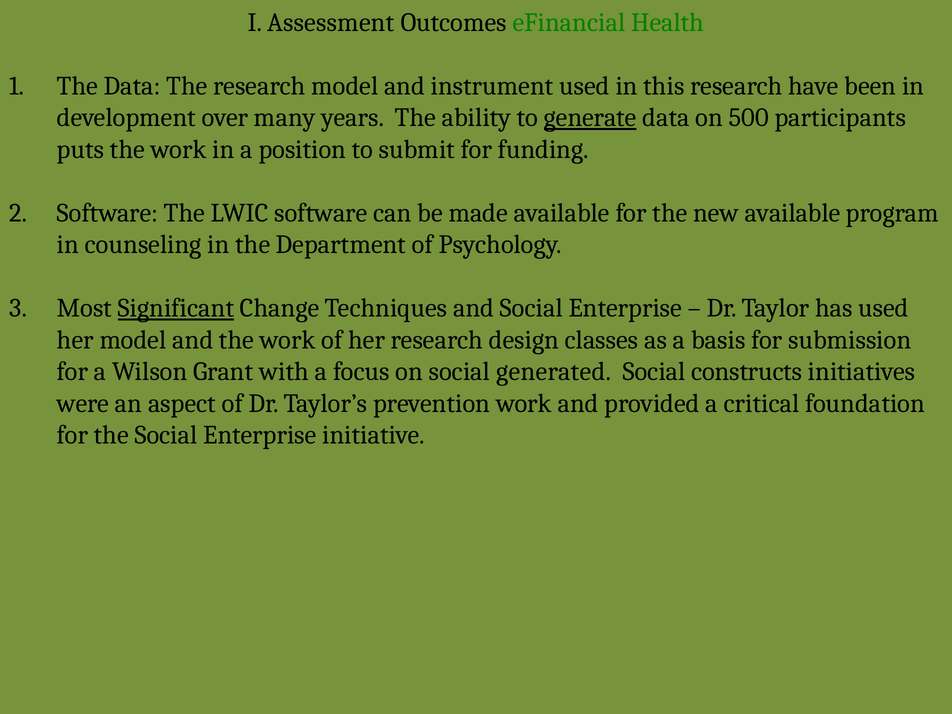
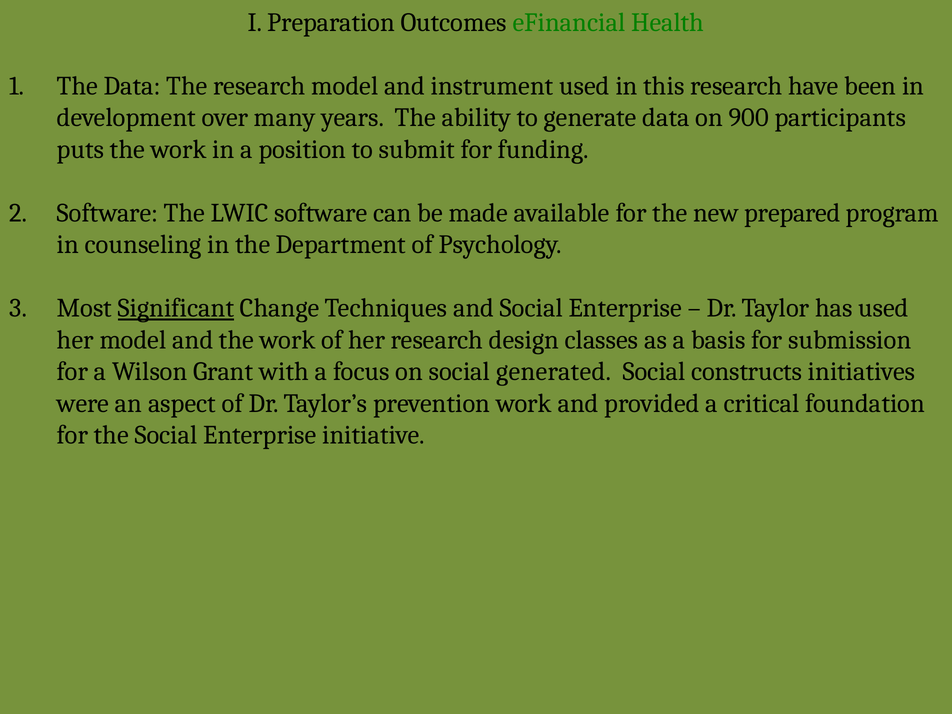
Assessment: Assessment -> Preparation
generate underline: present -> none
500: 500 -> 900
new available: available -> prepared
